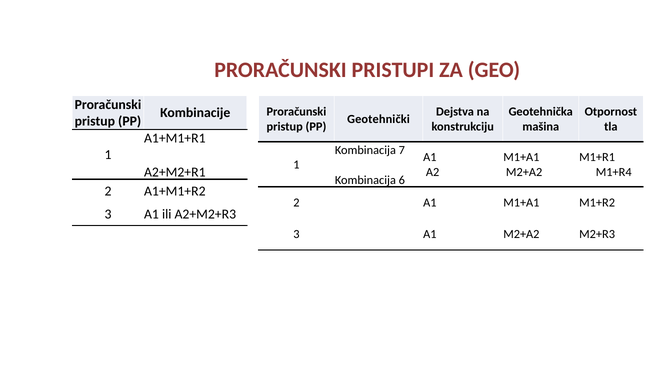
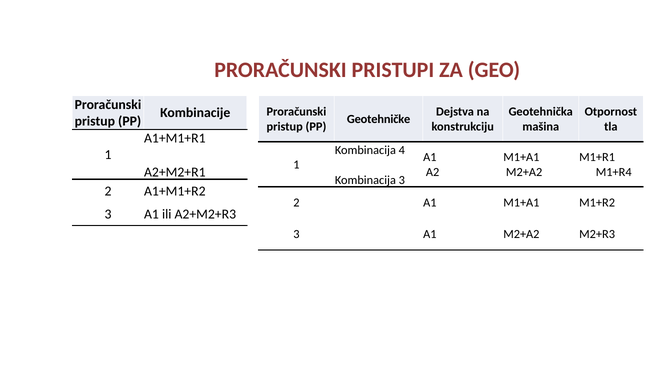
Geotehnički: Geotehnički -> Geotehničke
7: 7 -> 4
Kombinacija 6: 6 -> 3
